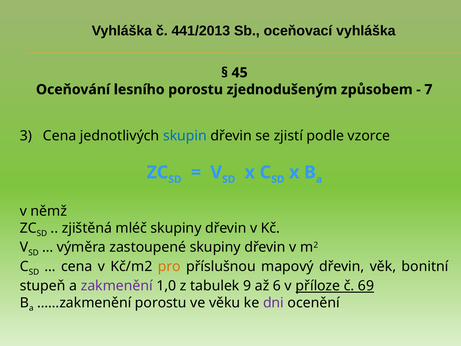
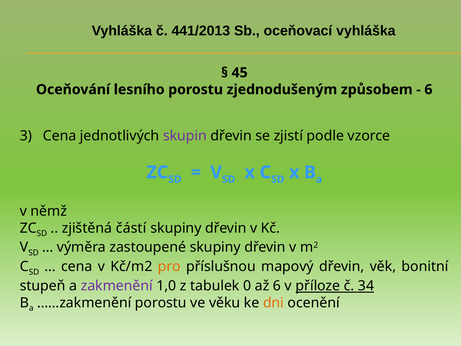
7 at (428, 89): 7 -> 6
skupin colour: blue -> purple
mléč: mléč -> částí
9: 9 -> 0
69: 69 -> 34
dni colour: purple -> orange
